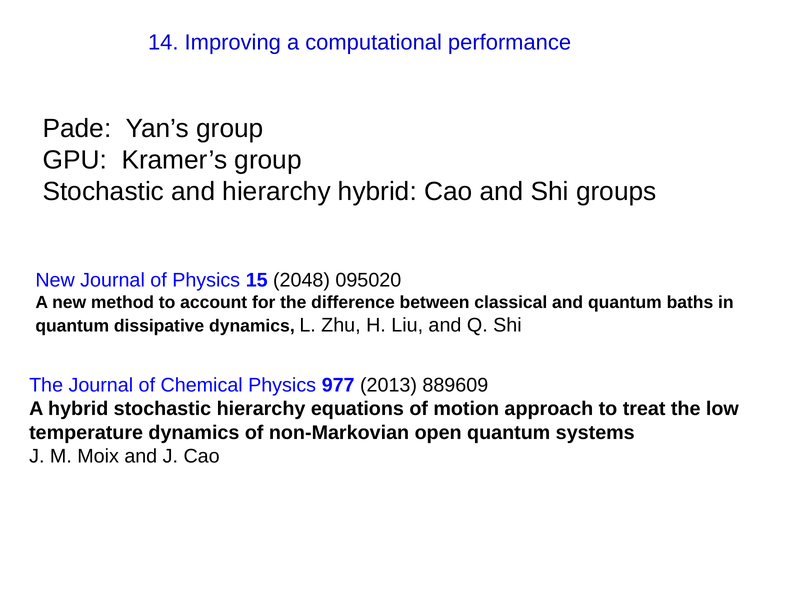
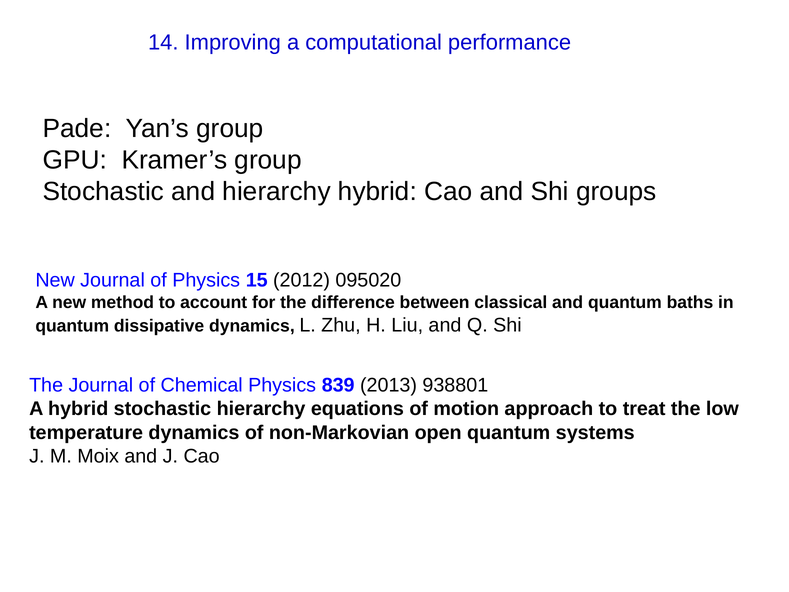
2048: 2048 -> 2012
977: 977 -> 839
889609: 889609 -> 938801
